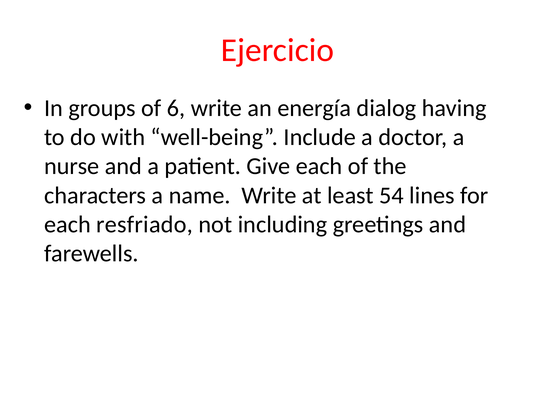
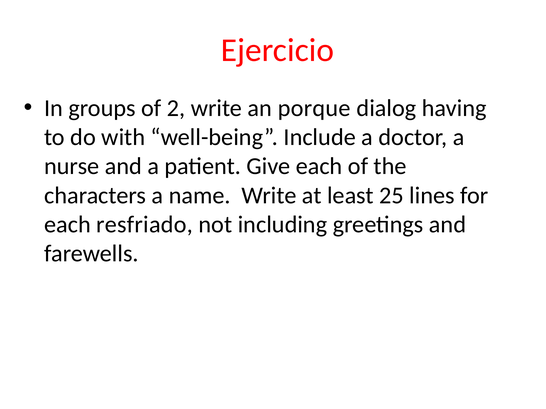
6: 6 -> 2
energía: energía -> porque
54: 54 -> 25
